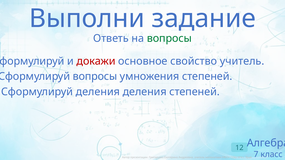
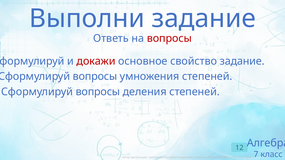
вопросы at (169, 38) colour: green -> red
свойство учитель: учитель -> задание
деления at (98, 92): деления -> вопросы
